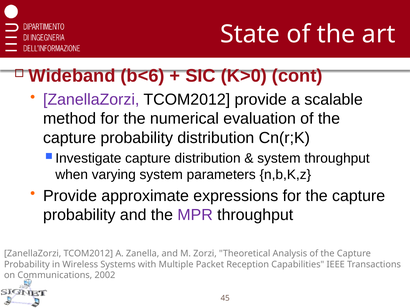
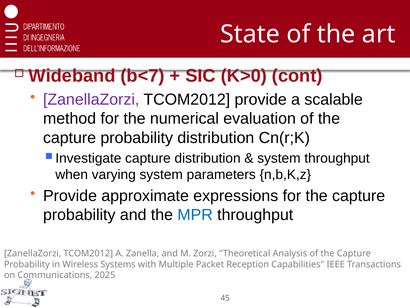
b<6: b<6 -> b<7
MPR colour: purple -> blue
2002: 2002 -> 2025
